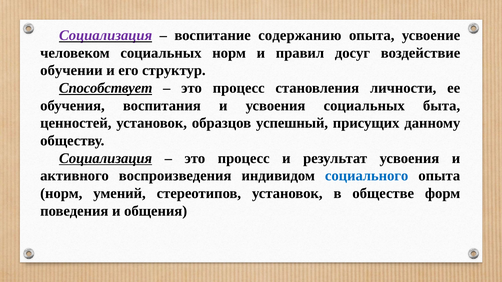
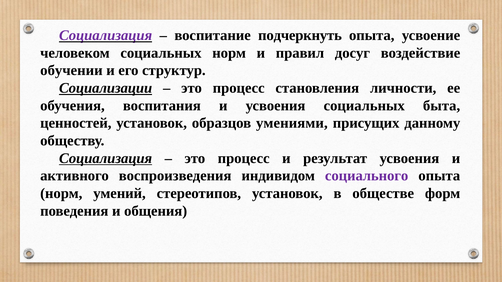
содержанию: содержанию -> подчеркнуть
Способствует: Способствует -> Социализации
успешный: успешный -> умениями
социального colour: blue -> purple
